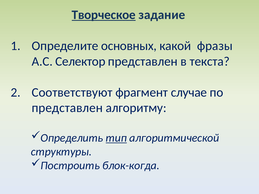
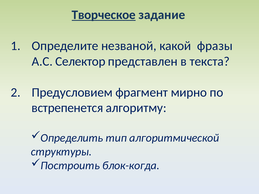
основных: основных -> незваной
Соответствуют: Соответствуют -> Предусловием
случае: случае -> мирно
представлен at (67, 108): представлен -> встрепенется
тип underline: present -> none
